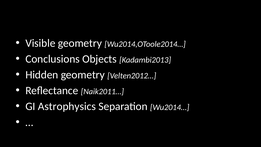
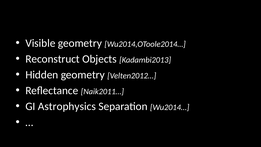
Conclusions: Conclusions -> Reconstruct
